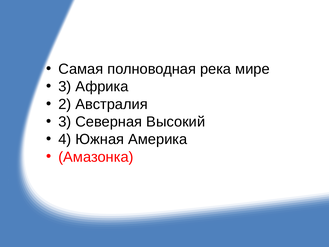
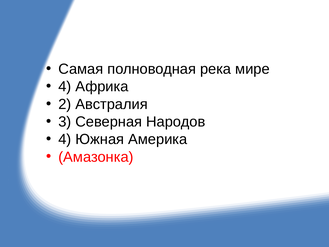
3 at (65, 87): 3 -> 4
Высокий: Высокий -> Народов
